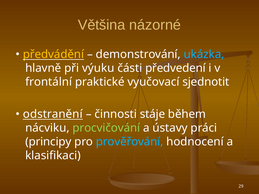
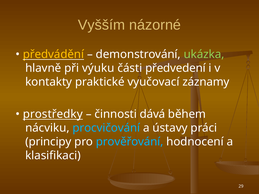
Většina: Většina -> Vyšším
ukázka colour: light blue -> light green
frontální: frontální -> kontakty
sjednotit: sjednotit -> záznamy
odstranění: odstranění -> prostředky
stáje: stáje -> dává
procvičování colour: light green -> light blue
